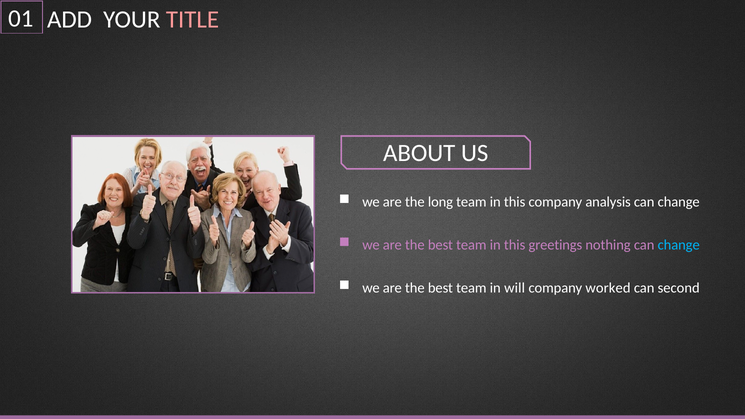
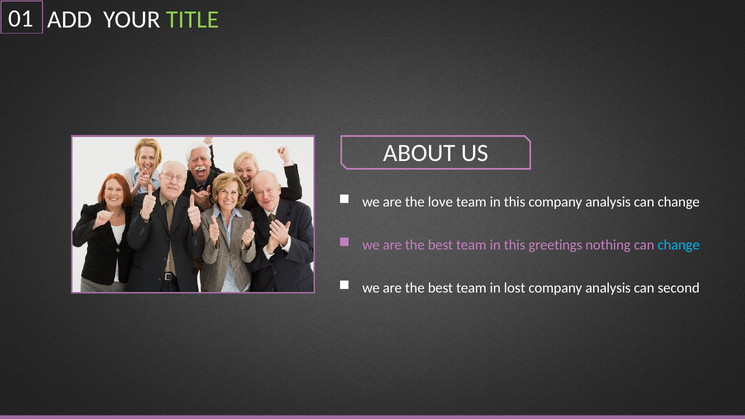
TITLE colour: pink -> light green
long: long -> love
will: will -> lost
worked at (608, 288): worked -> analysis
